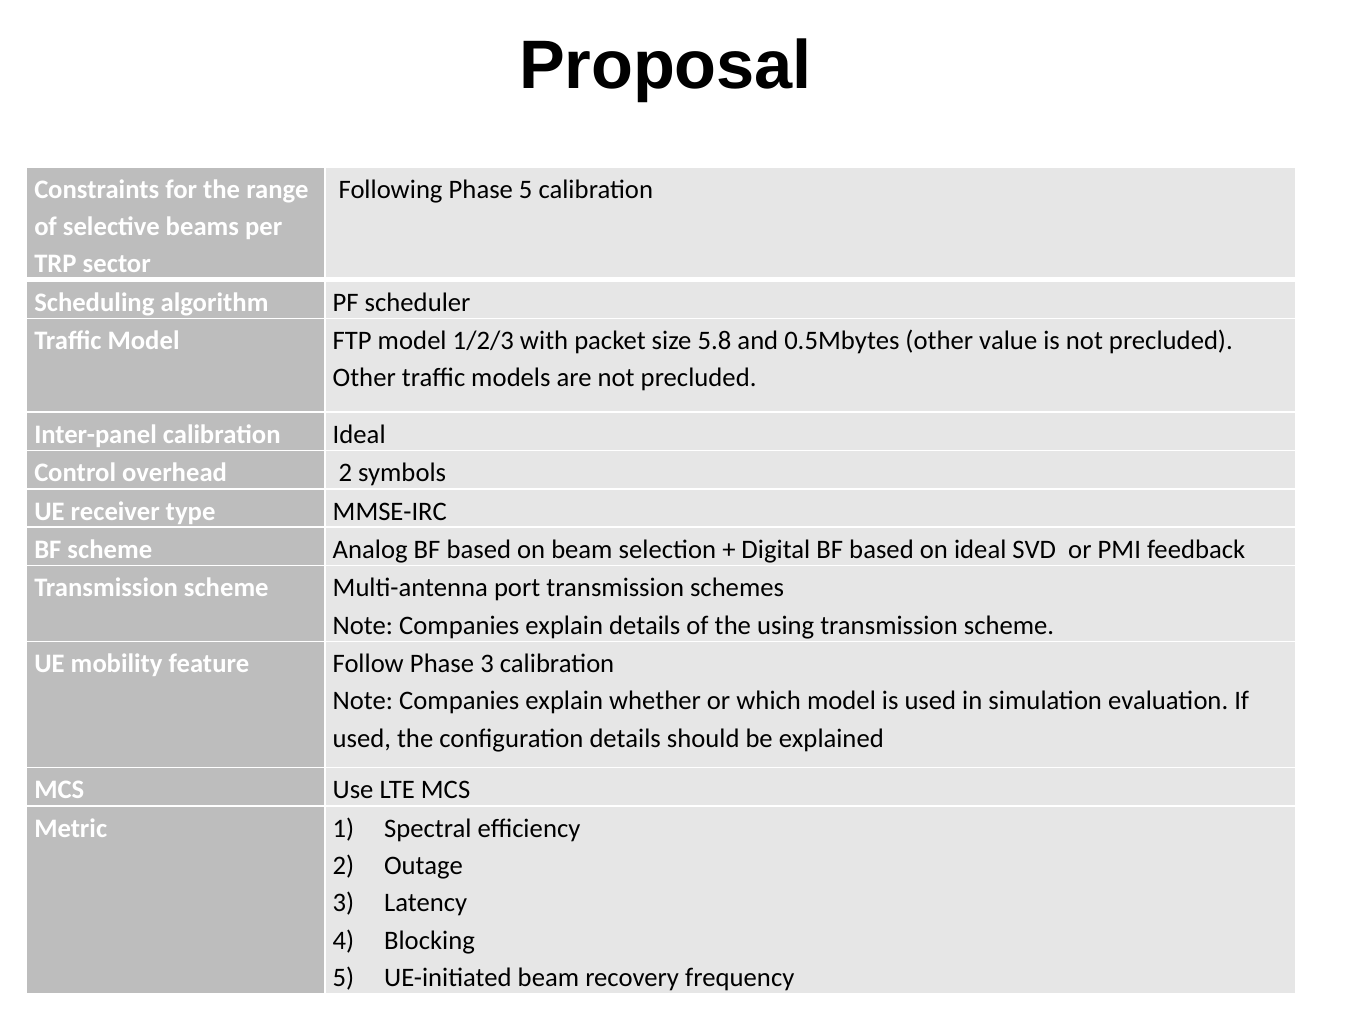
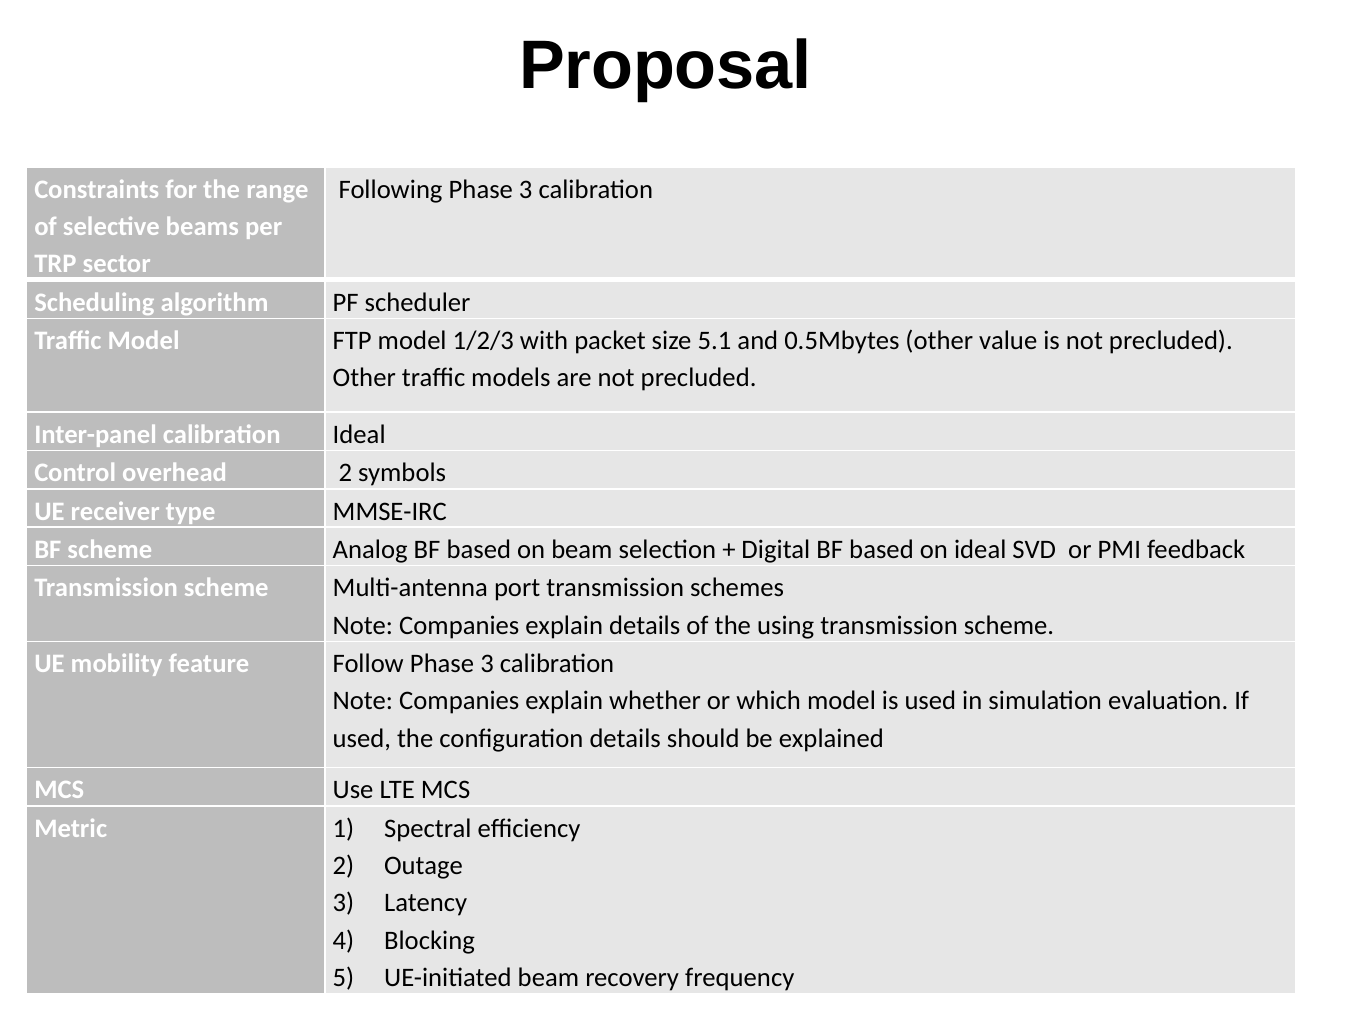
Following Phase 5: 5 -> 3
5.8: 5.8 -> 5.1
